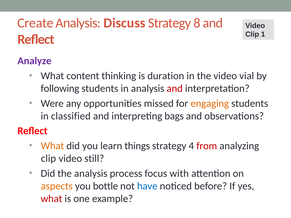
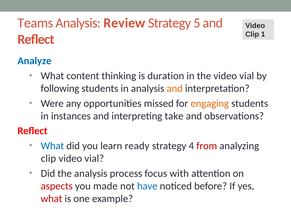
Create: Create -> Teams
Discuss: Discuss -> Review
8: 8 -> 5
Analyze colour: purple -> blue
and at (175, 89) colour: red -> orange
classified: classified -> instances
bags: bags -> take
What at (52, 146) colour: orange -> blue
things: things -> ready
still at (94, 159): still -> vial
aspects colour: orange -> red
bottle: bottle -> made
